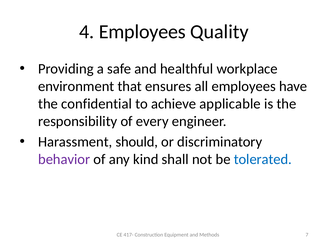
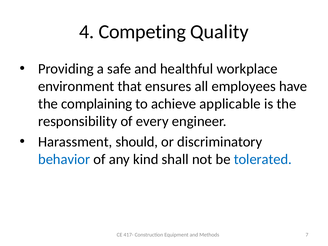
4 Employees: Employees -> Competing
confidential: confidential -> complaining
behavior colour: purple -> blue
